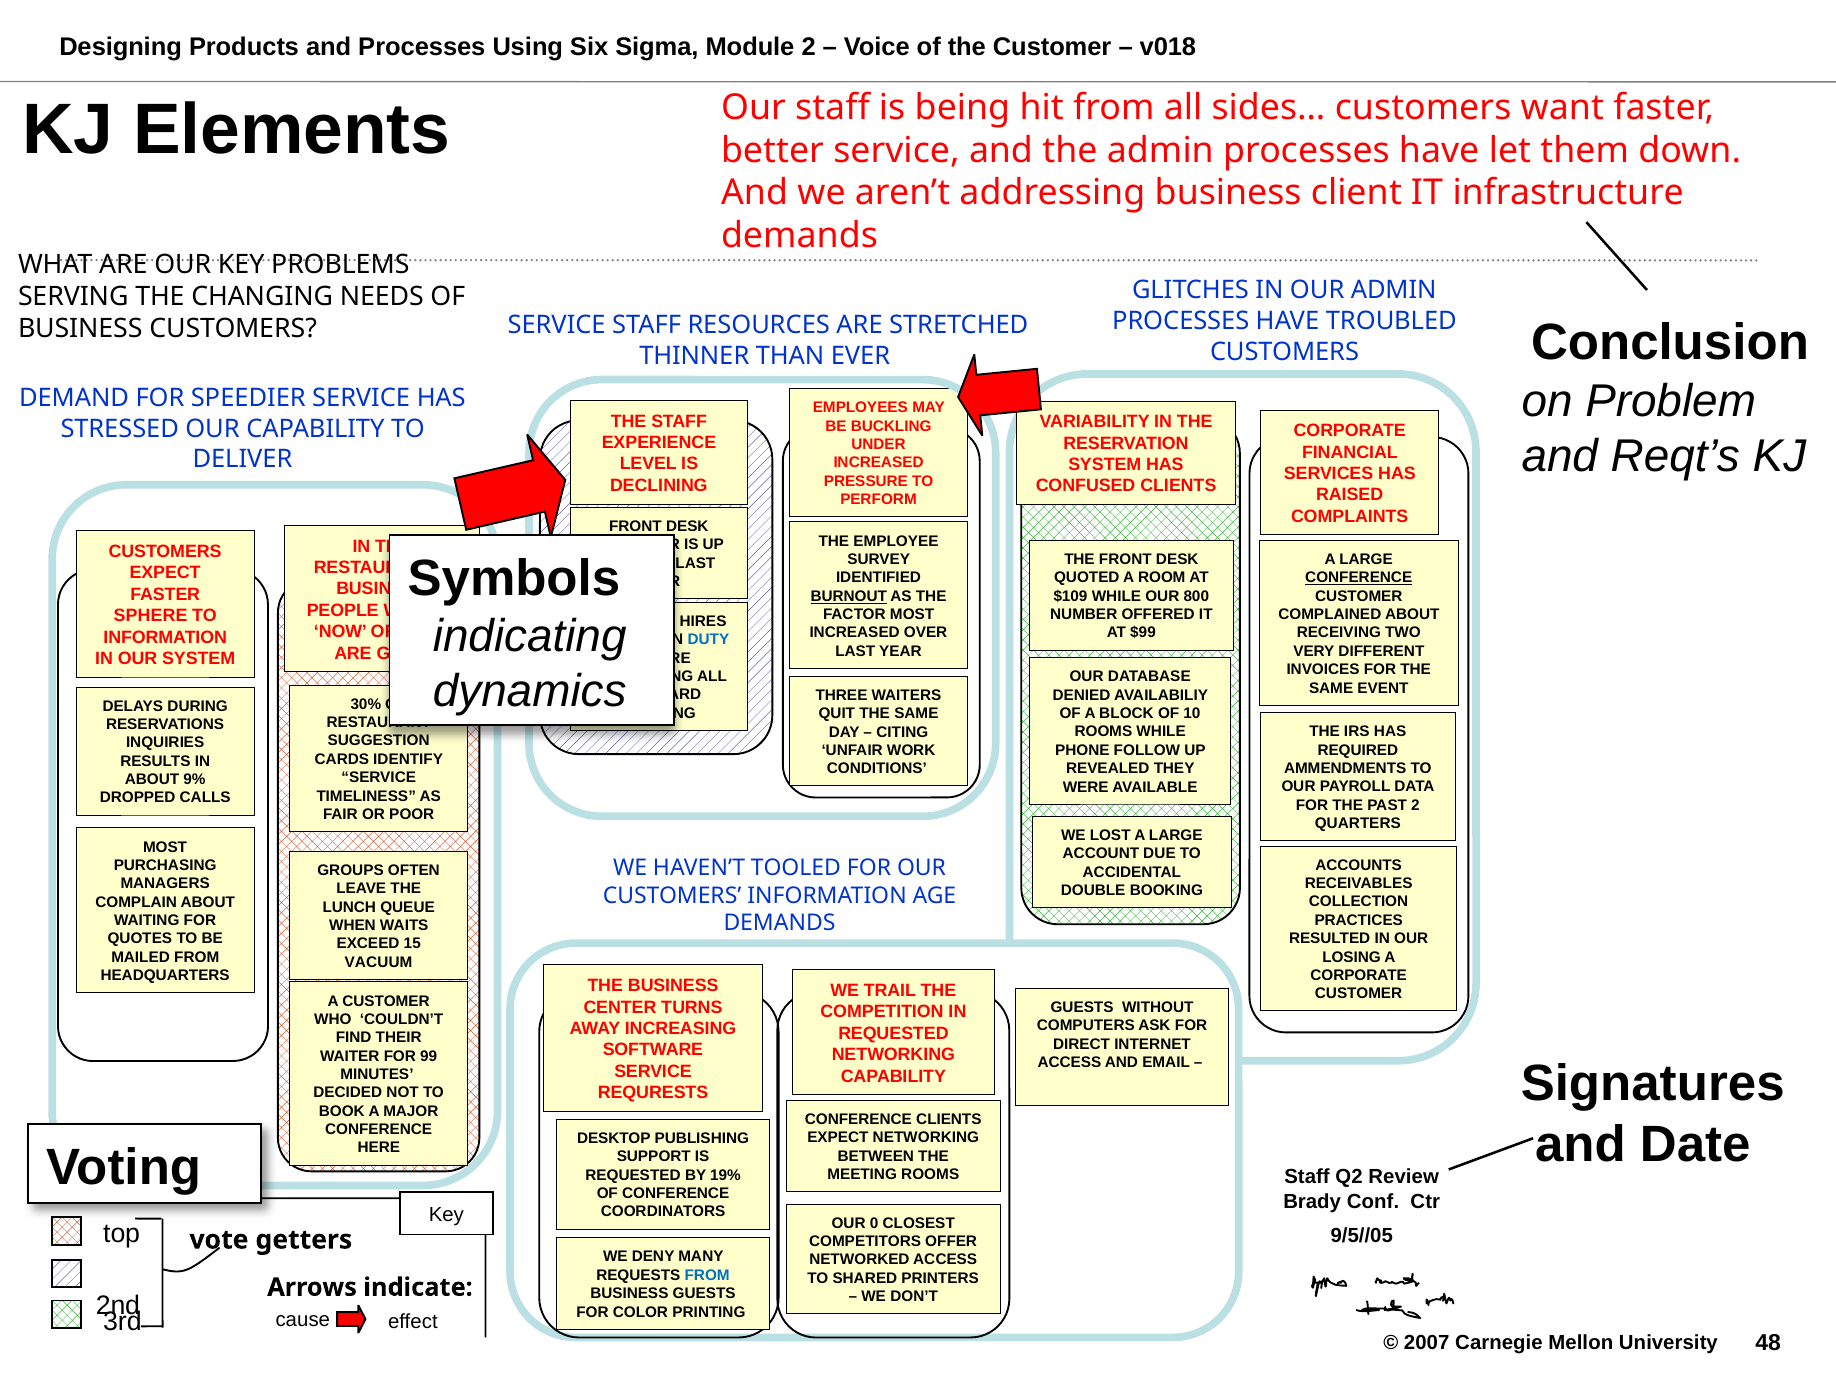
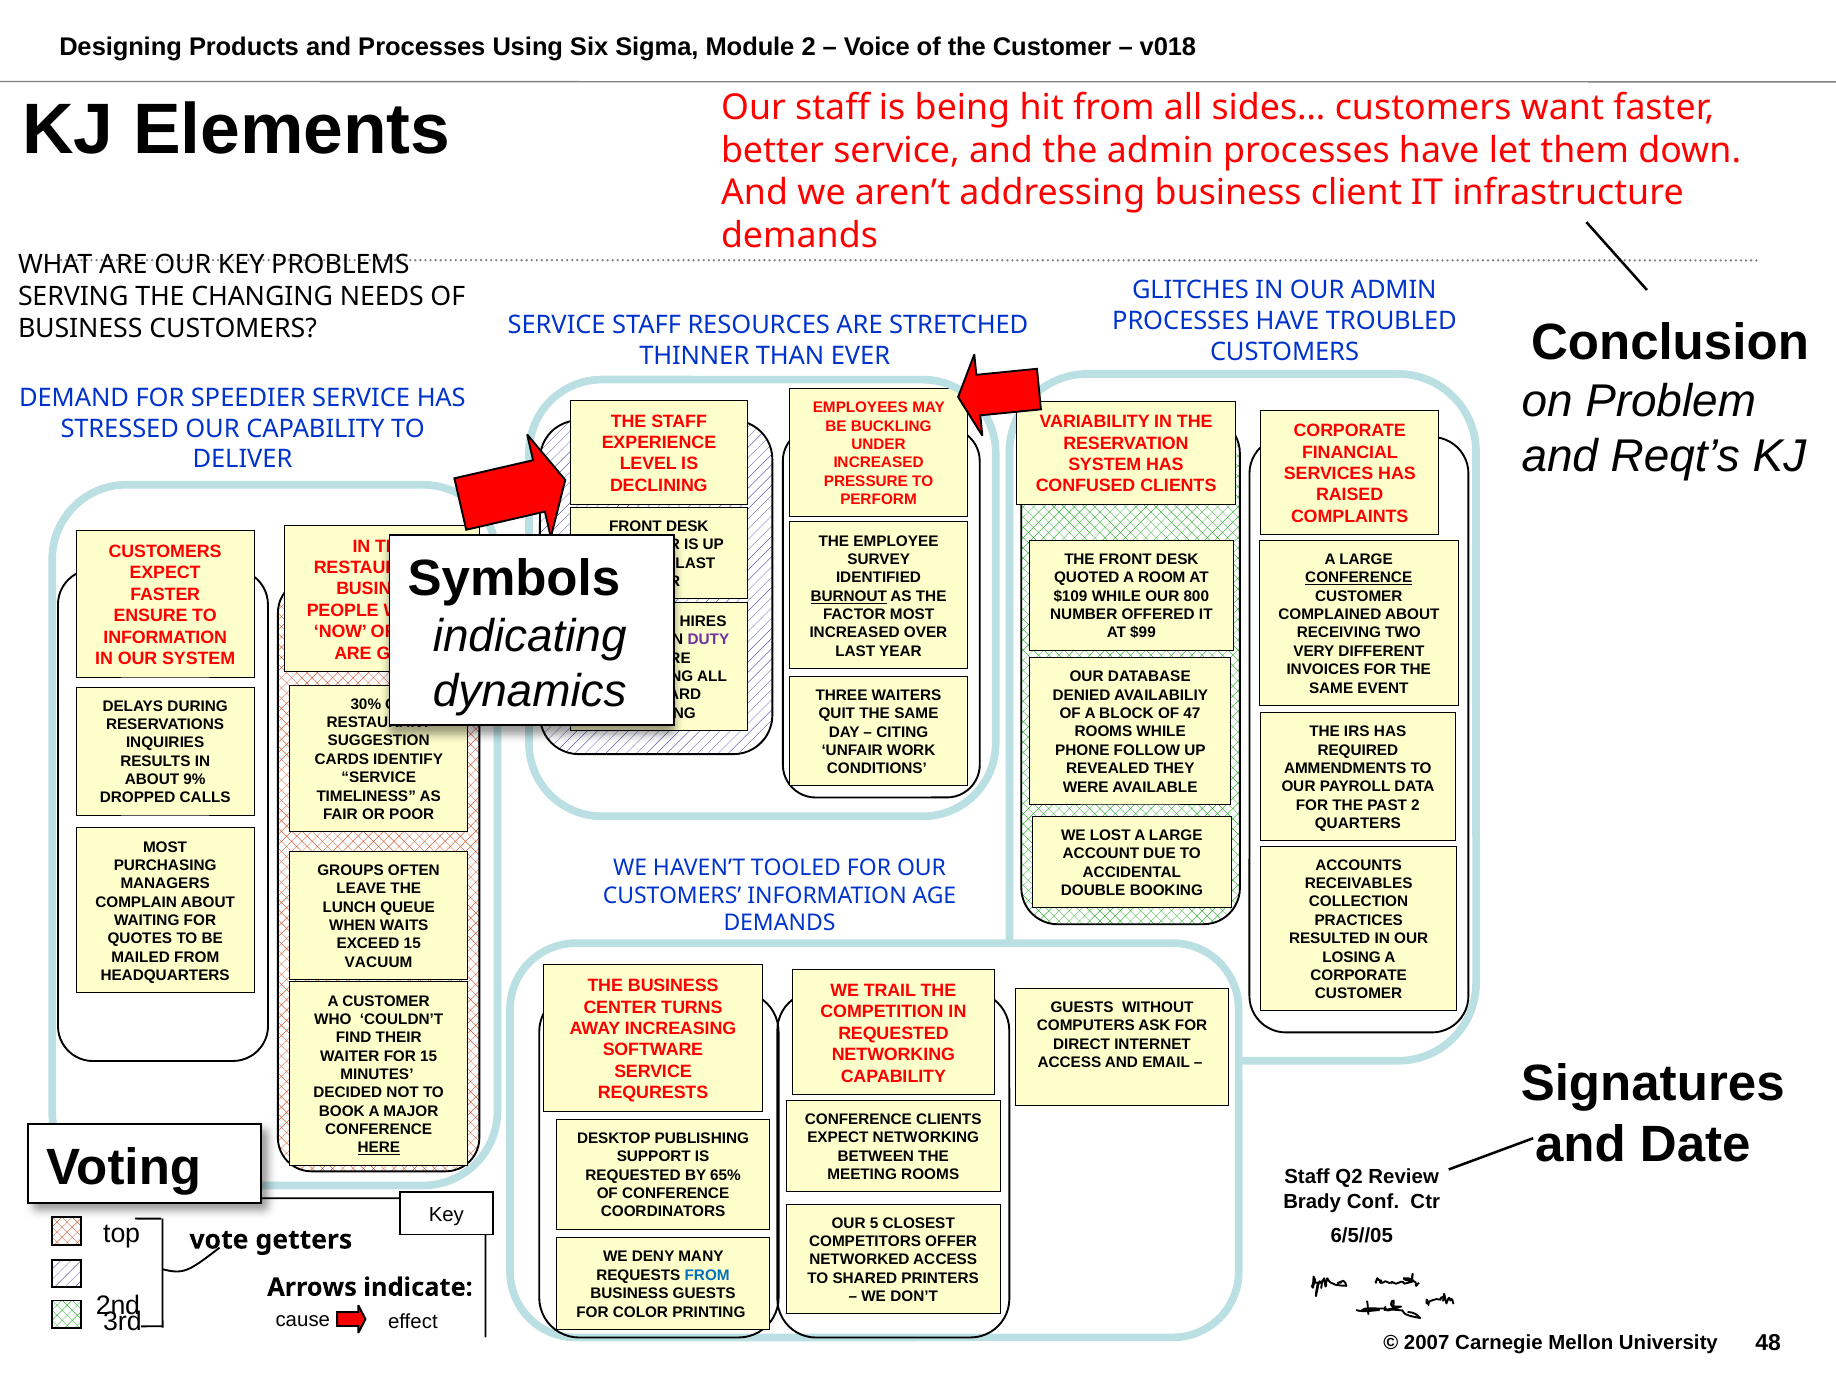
SPHERE: SPHERE -> ENSURE
DUTY colour: blue -> purple
10: 10 -> 47
FOR 99: 99 -> 15
HERE underline: none -> present
19%: 19% -> 65%
0: 0 -> 5
9/5//05: 9/5//05 -> 6/5//05
